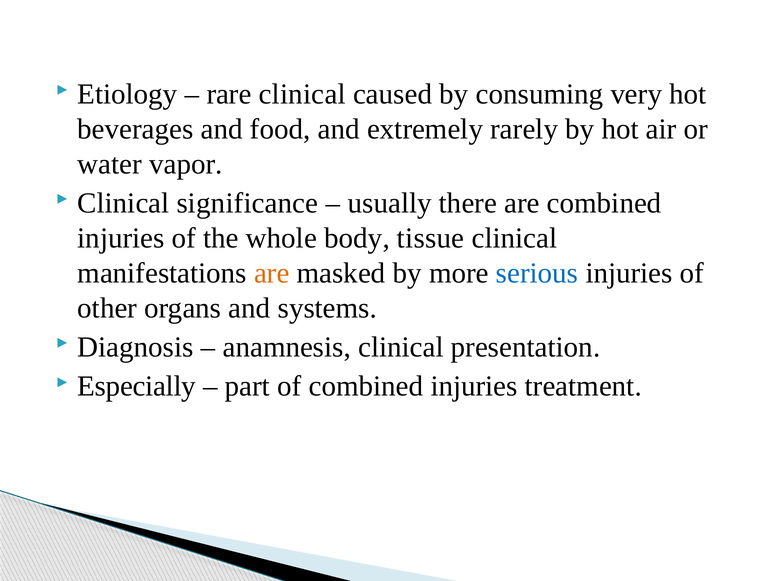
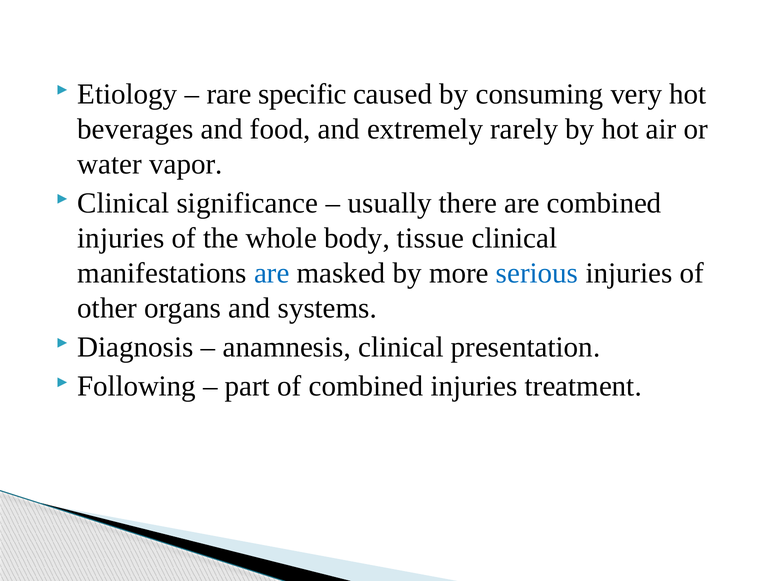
rare clinical: clinical -> specific
are at (272, 273) colour: orange -> blue
Especially: Especially -> Following
